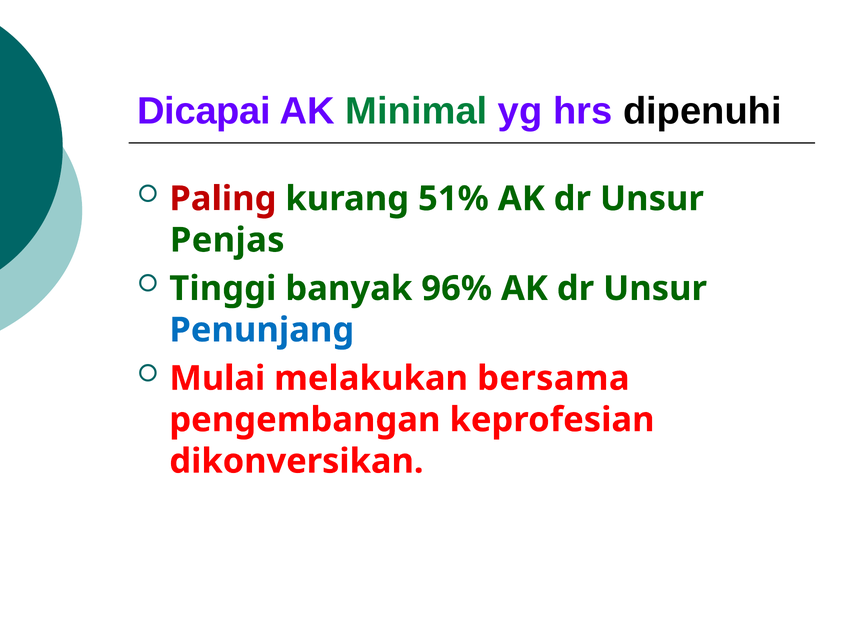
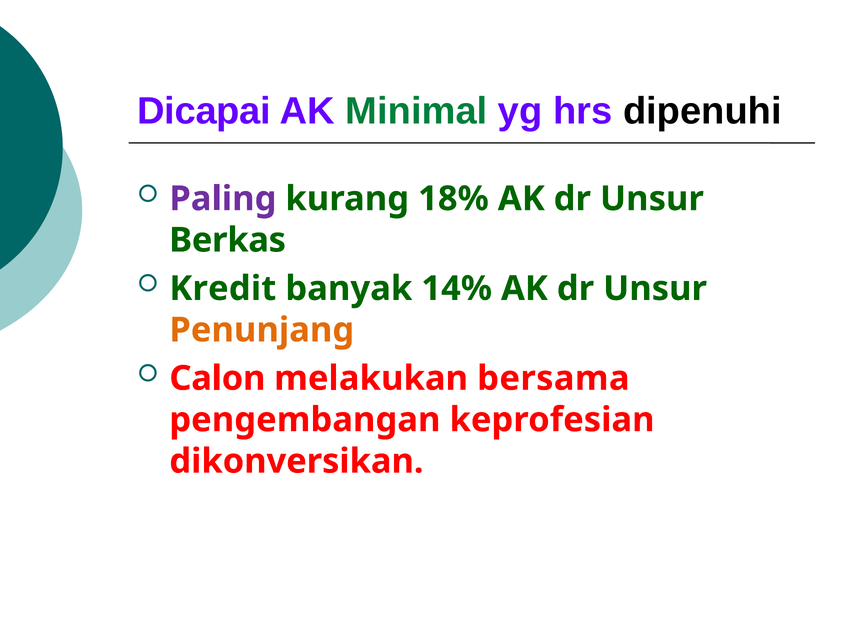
Paling colour: red -> purple
51%: 51% -> 18%
Penjas: Penjas -> Berkas
Tinggi: Tinggi -> Kredit
96%: 96% -> 14%
Penunjang colour: blue -> orange
Mulai: Mulai -> Calon
